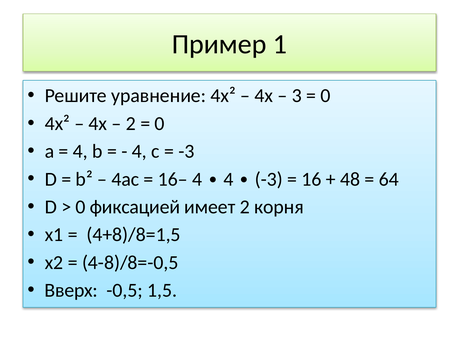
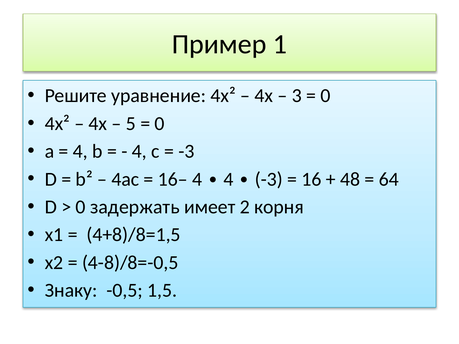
2 at (131, 124): 2 -> 5
фиксацией: фиксацией -> задержать
Вверх: Вверх -> Знаку
